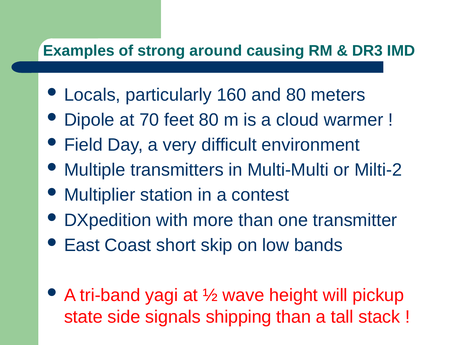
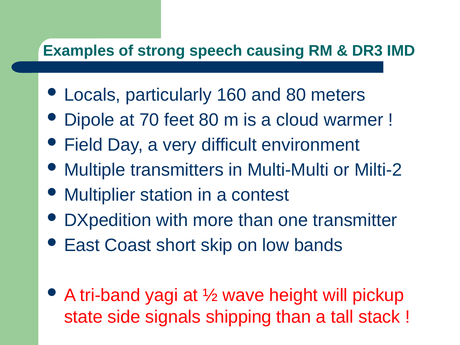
around: around -> speech
